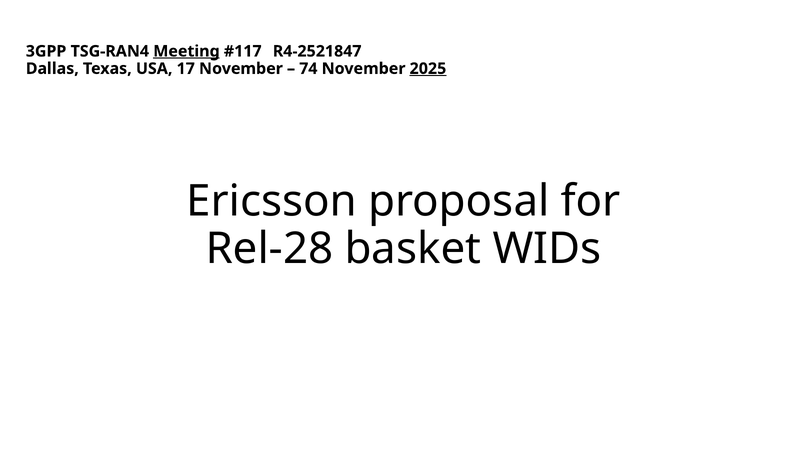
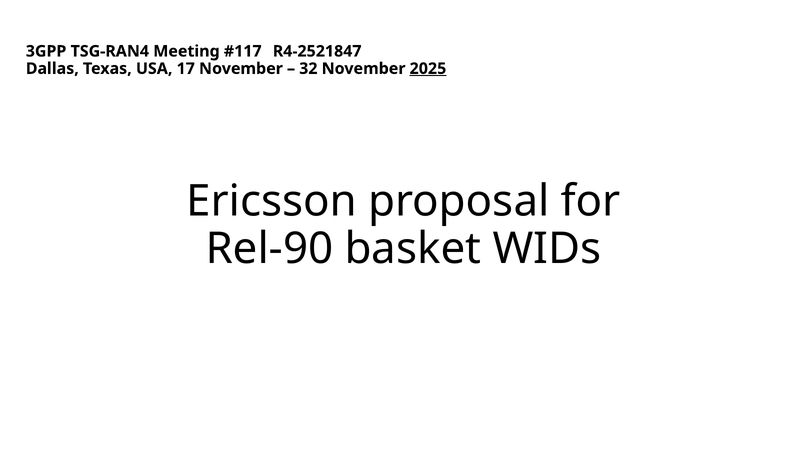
Meeting underline: present -> none
74: 74 -> 32
Rel-28: Rel-28 -> Rel-90
